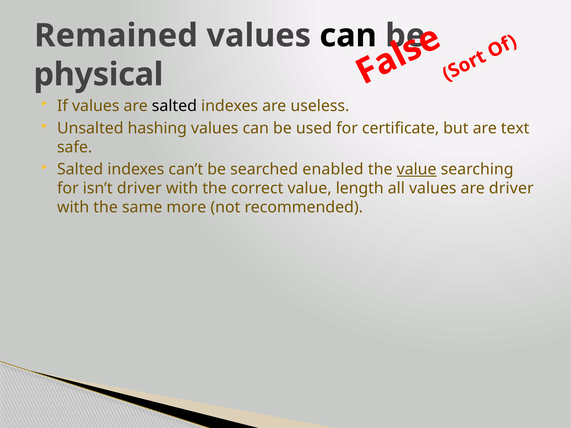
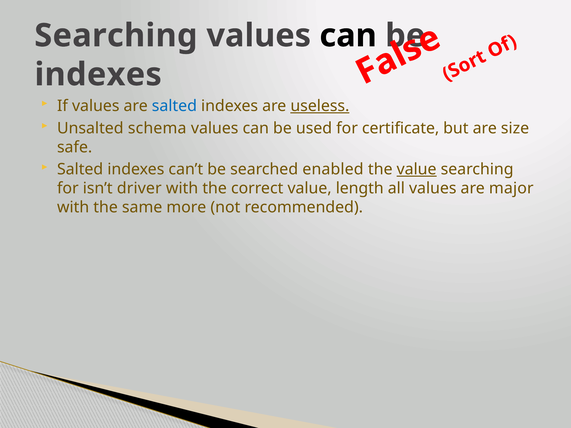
Remained at (116, 36): Remained -> Searching
physical at (98, 75): physical -> indexes
salted at (174, 106) colour: black -> blue
useless underline: none -> present
hashing: hashing -> schema
text: text -> size
are driver: driver -> major
